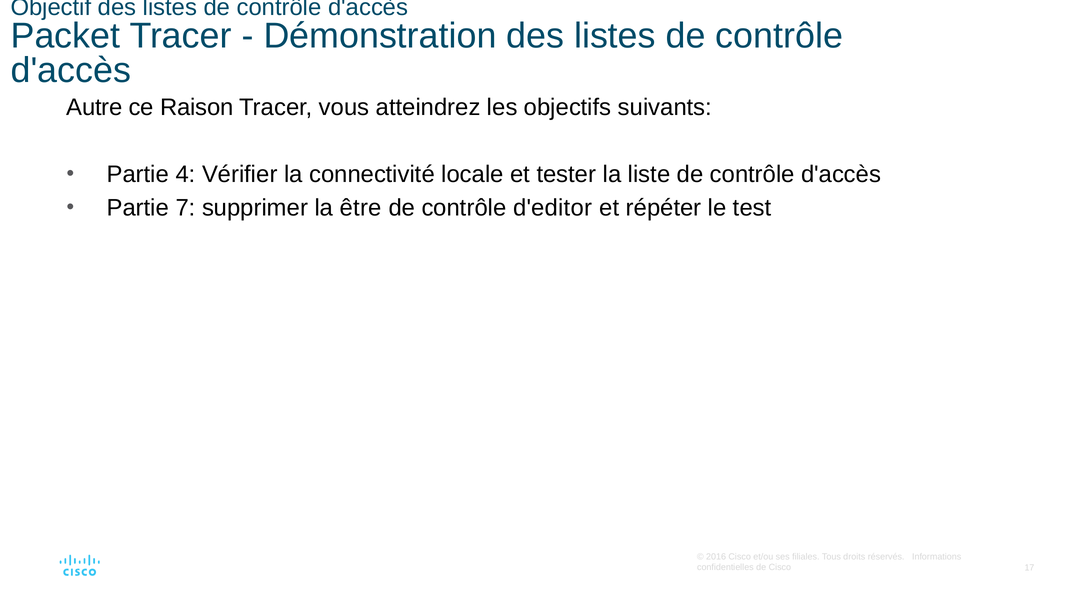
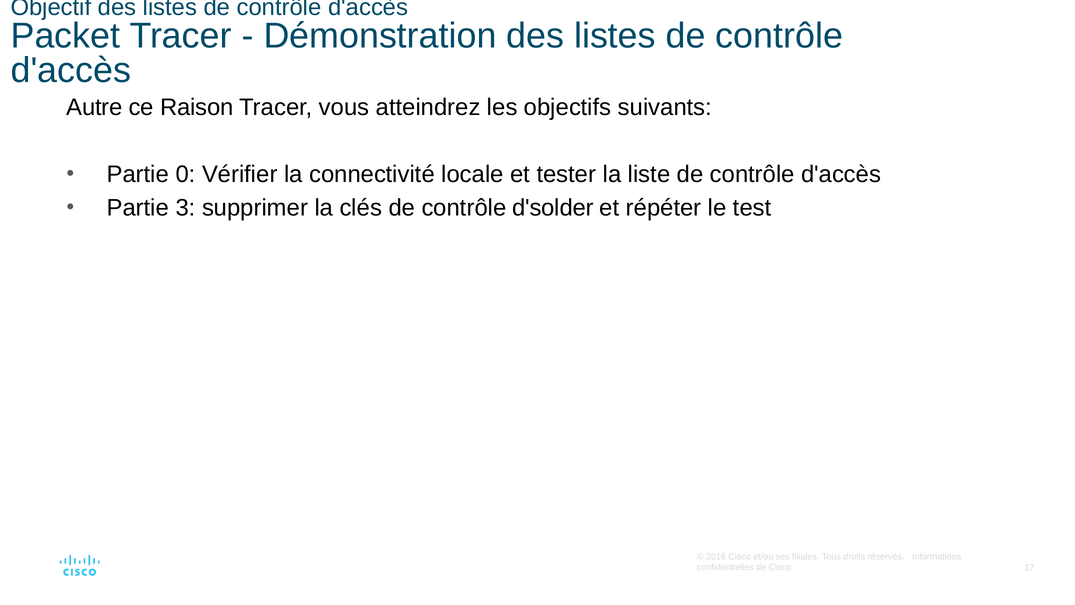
4: 4 -> 0
7: 7 -> 3
être: être -> clés
d'editor: d'editor -> d'solder
